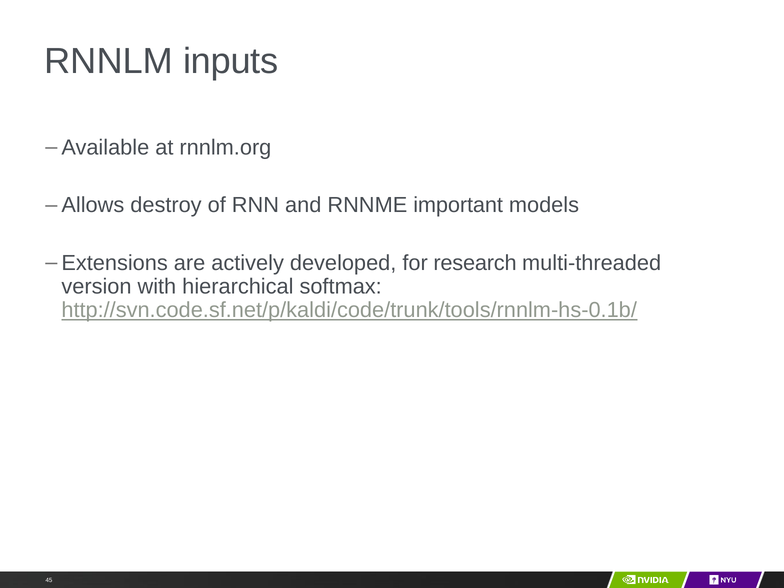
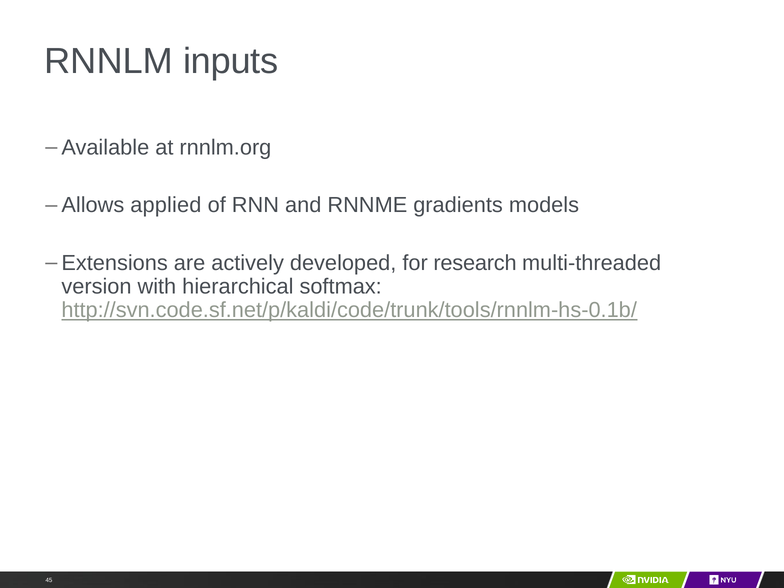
destroy: destroy -> applied
important: important -> gradients
